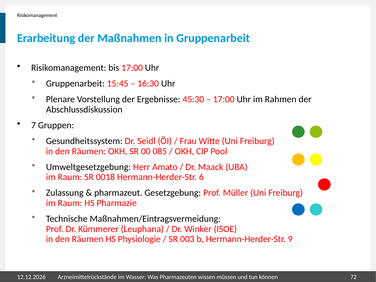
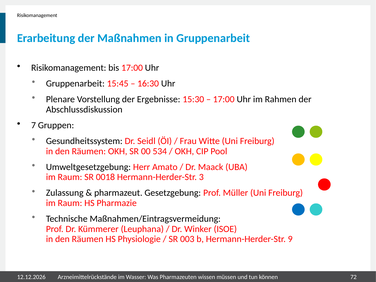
45:30: 45:30 -> 15:30
085: 085 -> 534
6: 6 -> 3
